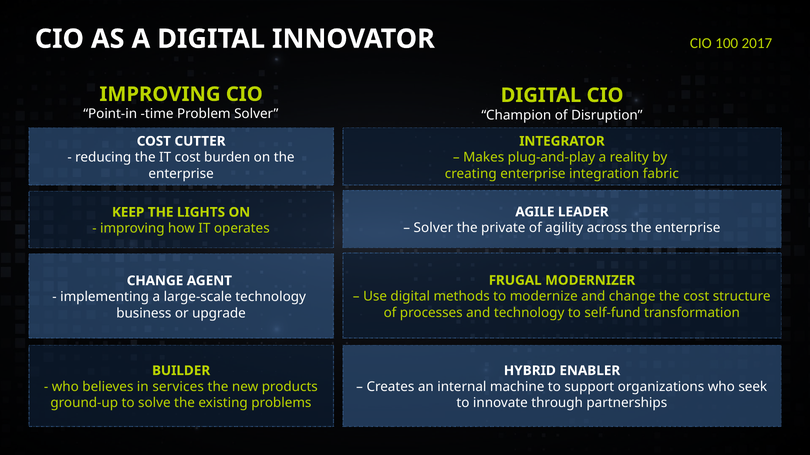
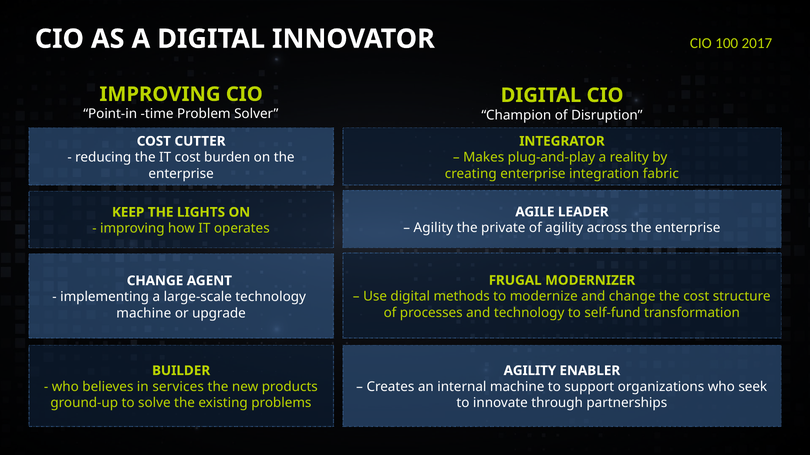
Solver at (433, 228): Solver -> Agility
business at (144, 314): business -> machine
HYBRID at (530, 371): HYBRID -> AGILITY
